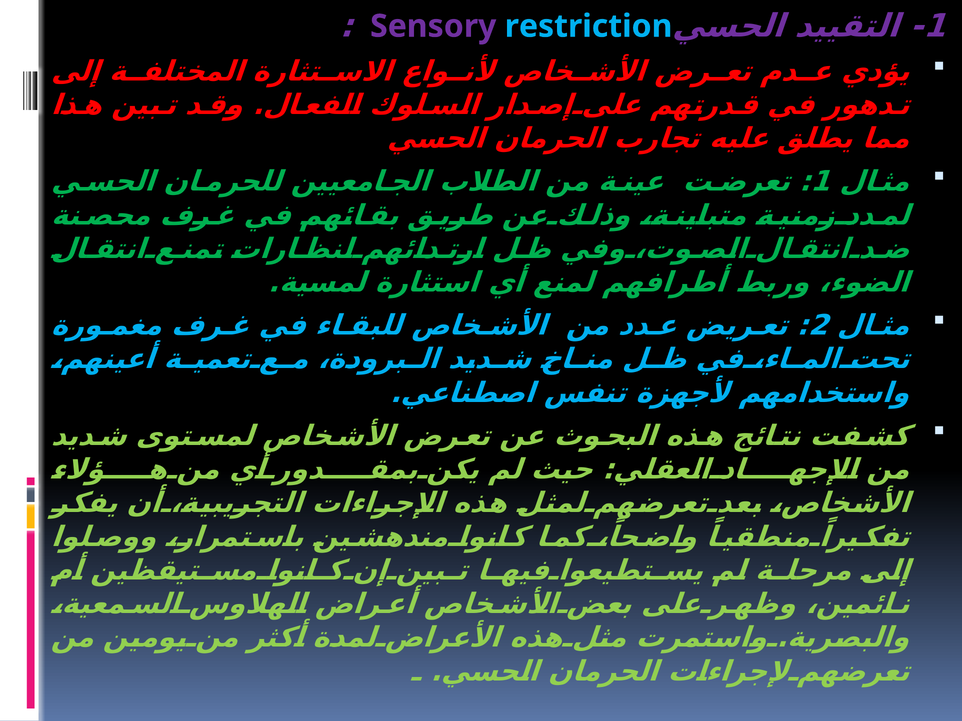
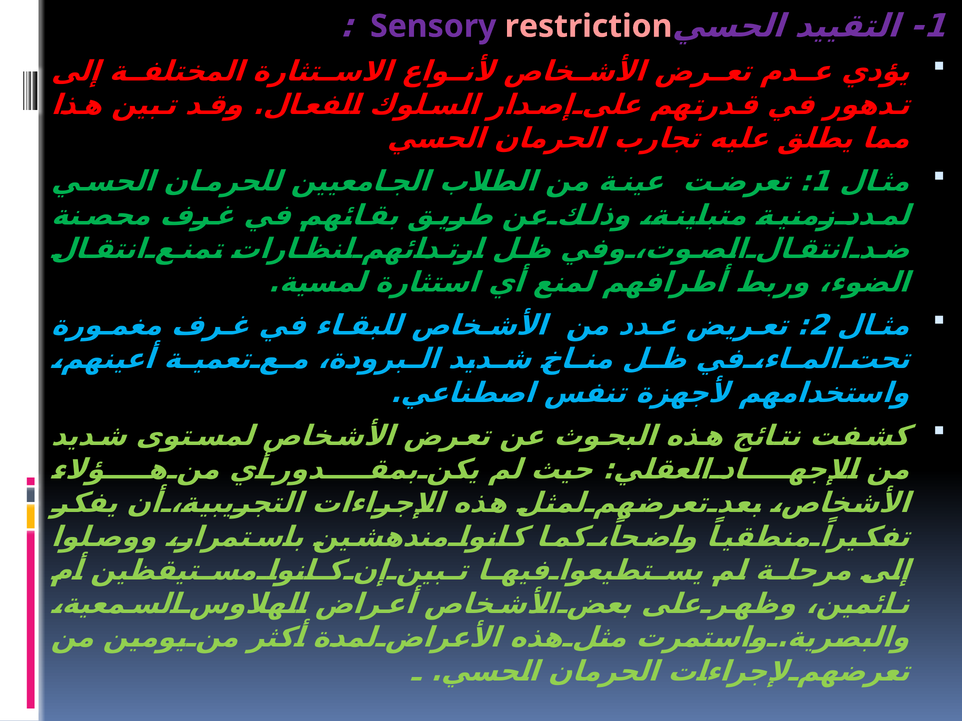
restriction colour: light blue -> pink
